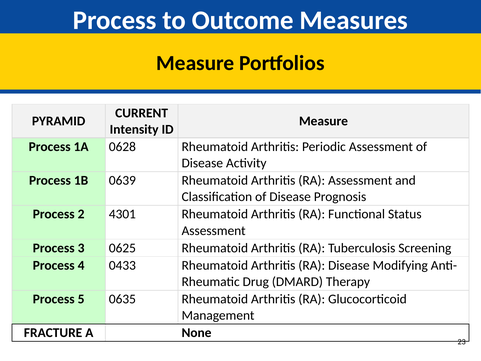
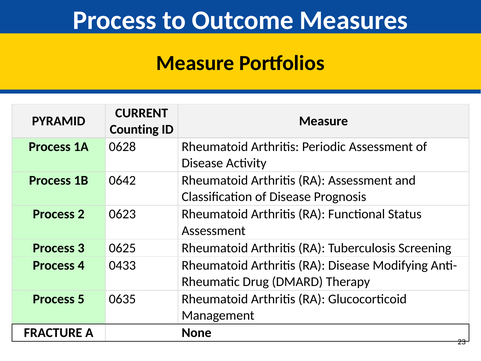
Intensity: Intensity -> Counting
0639: 0639 -> 0642
4301: 4301 -> 0623
